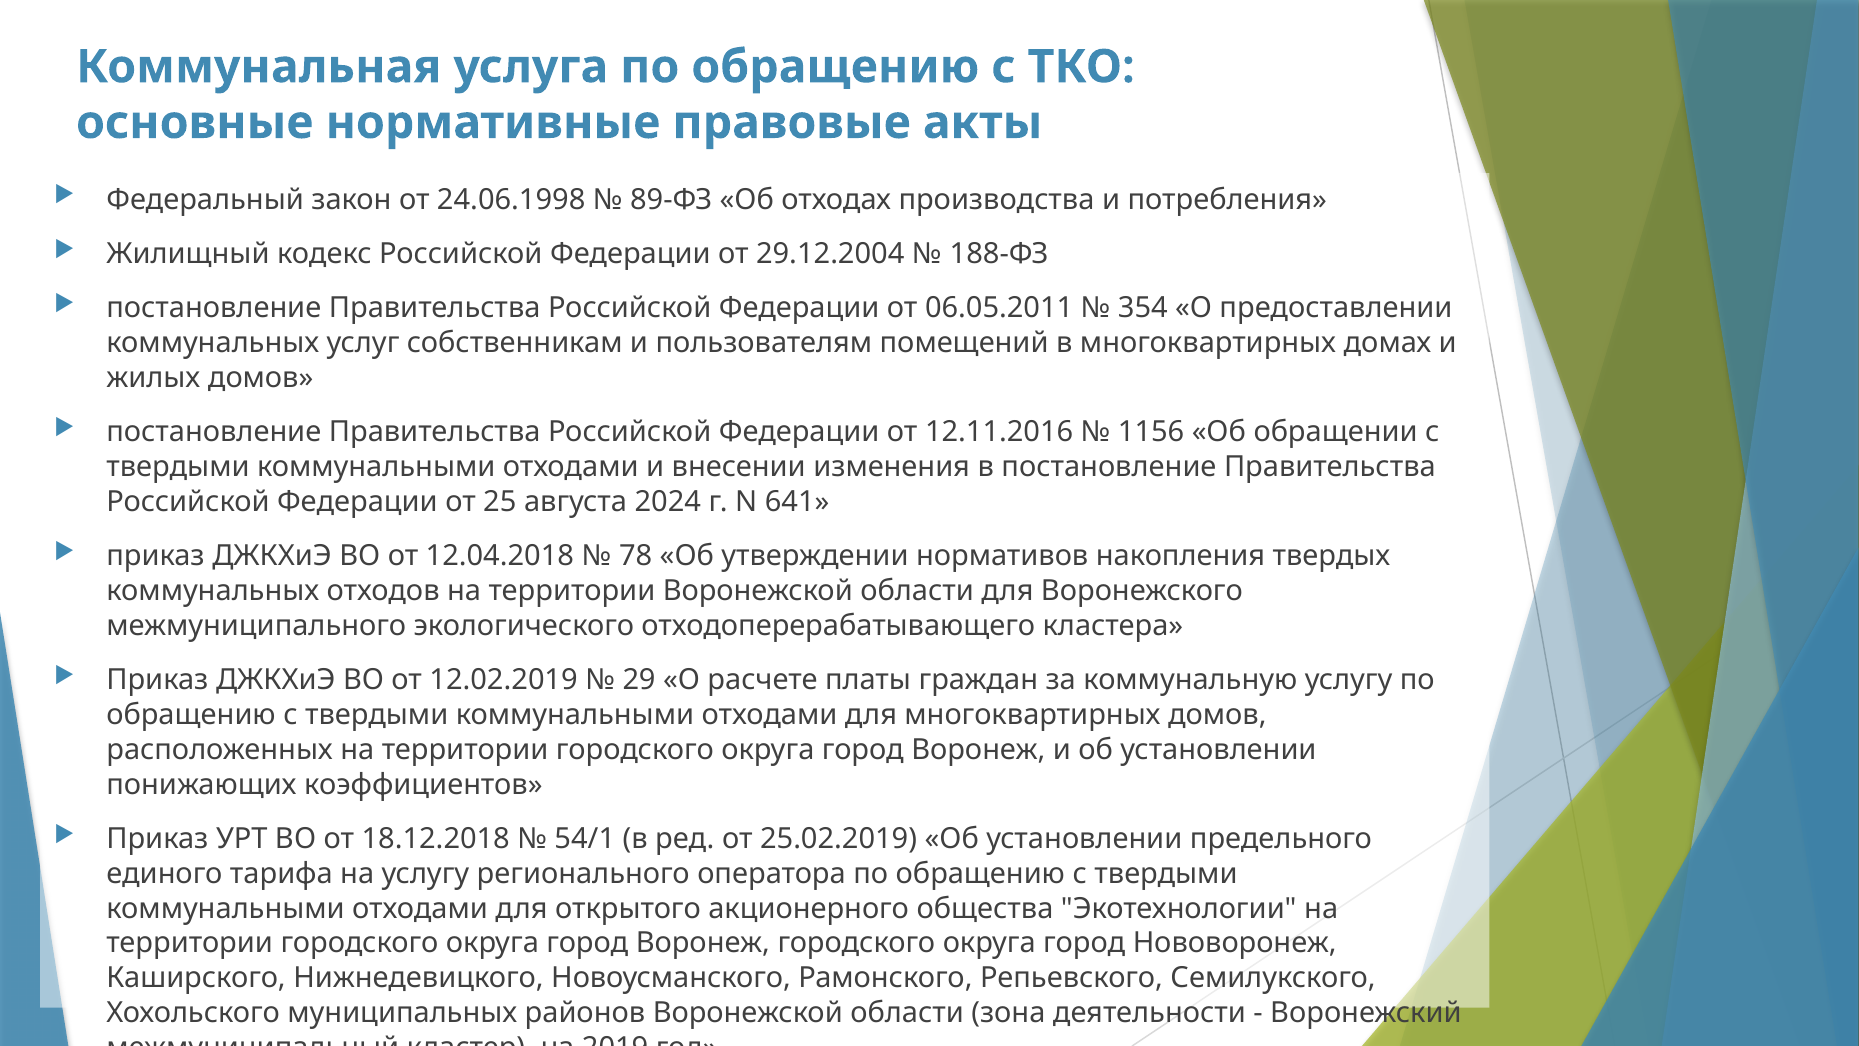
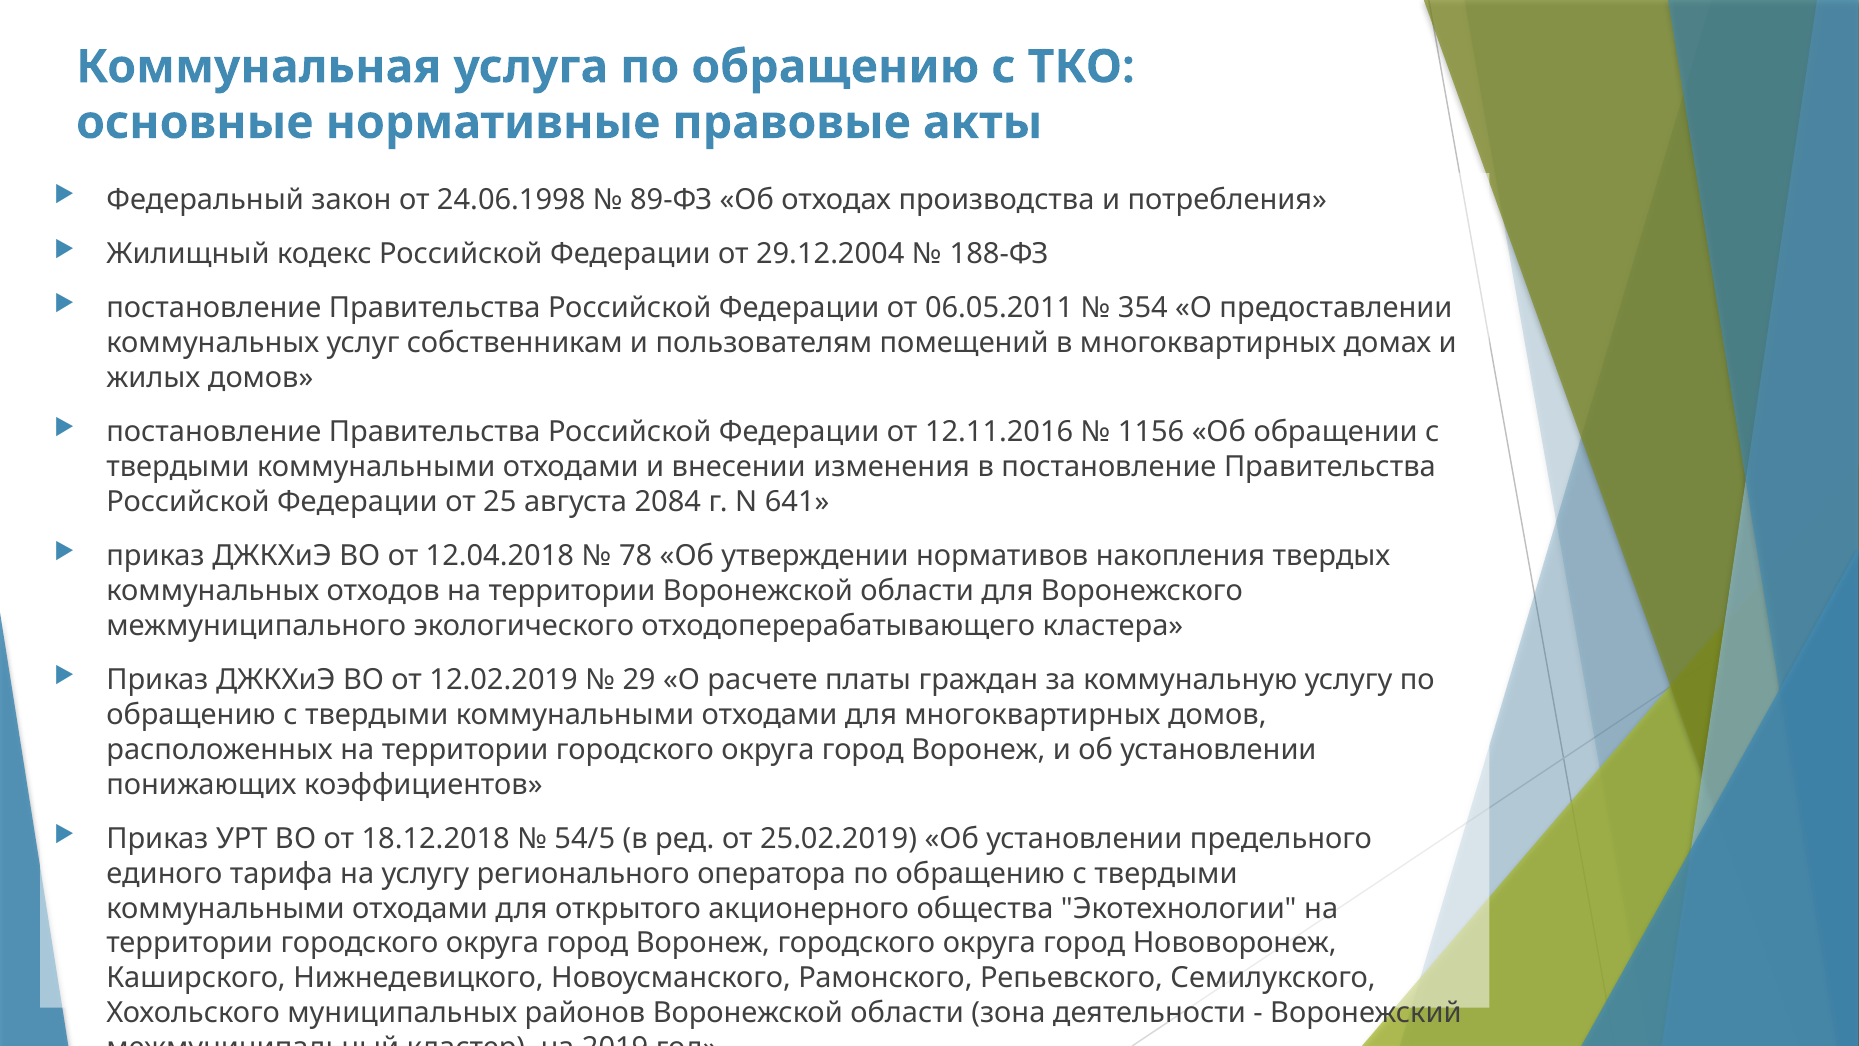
2024: 2024 -> 2084
54/1: 54/1 -> 54/5
